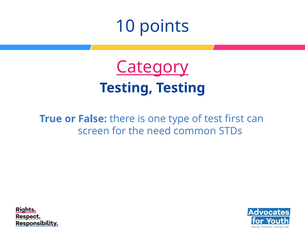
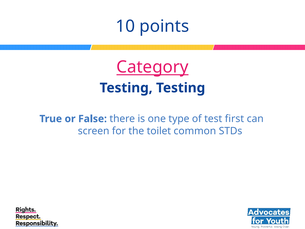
need: need -> toilet
